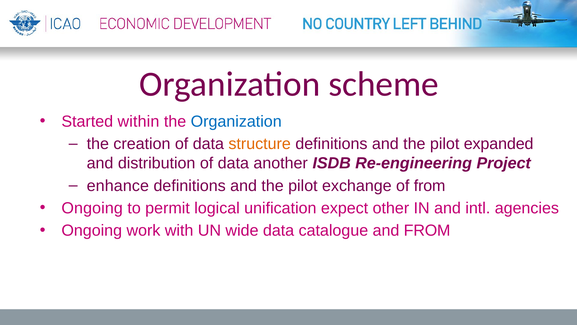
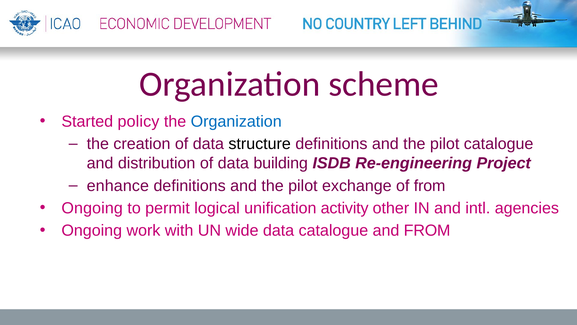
within: within -> policy
structure colour: orange -> black
pilot expanded: expanded -> catalogue
another: another -> building
expect: expect -> activity
